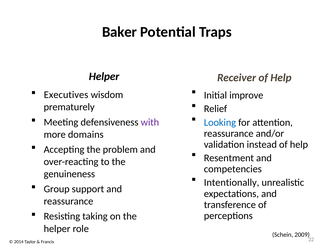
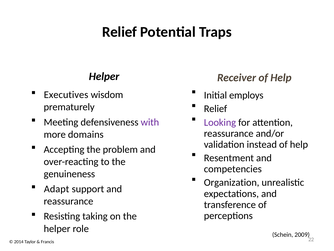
Baker at (120, 32): Baker -> Relief
improve: improve -> employs
Looking colour: blue -> purple
Intentionally: Intentionally -> Organization
Group: Group -> Adapt
